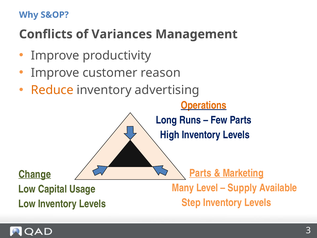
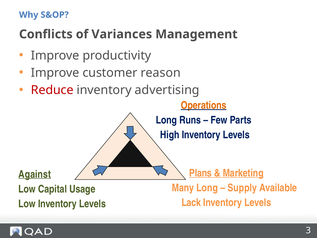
Reduce colour: orange -> red
Parts at (200, 173): Parts -> Plans
Change: Change -> Against
Many Level: Level -> Long
Step: Step -> Lack
